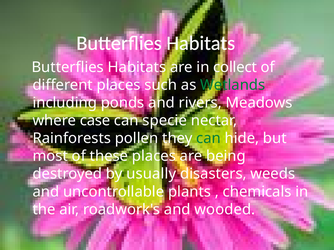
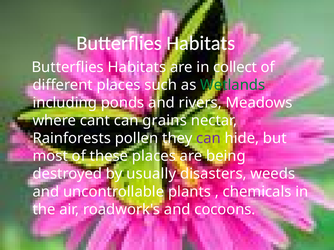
case: case -> cant
specie: specie -> grains
can at (208, 139) colour: green -> purple
wooded: wooded -> cocoons
